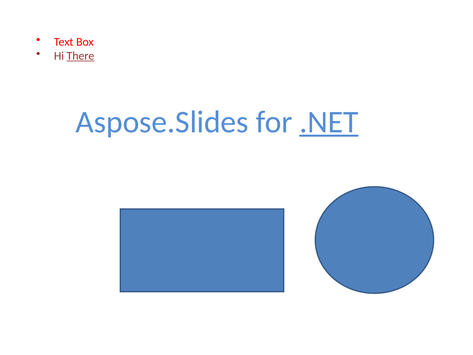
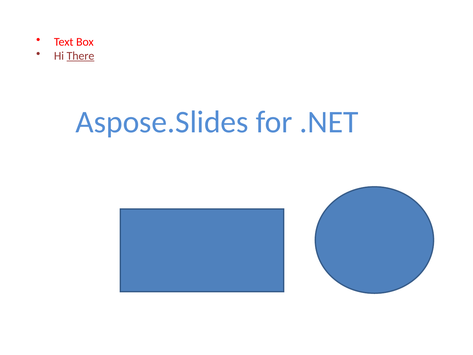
.NET underline: present -> none
